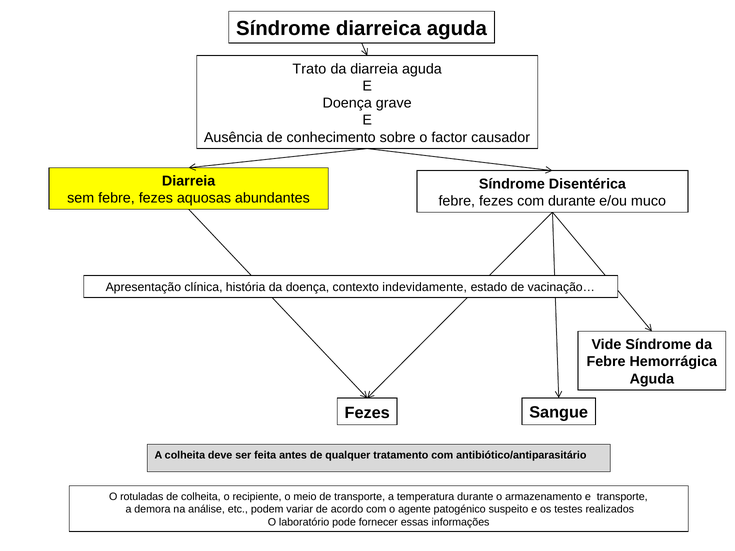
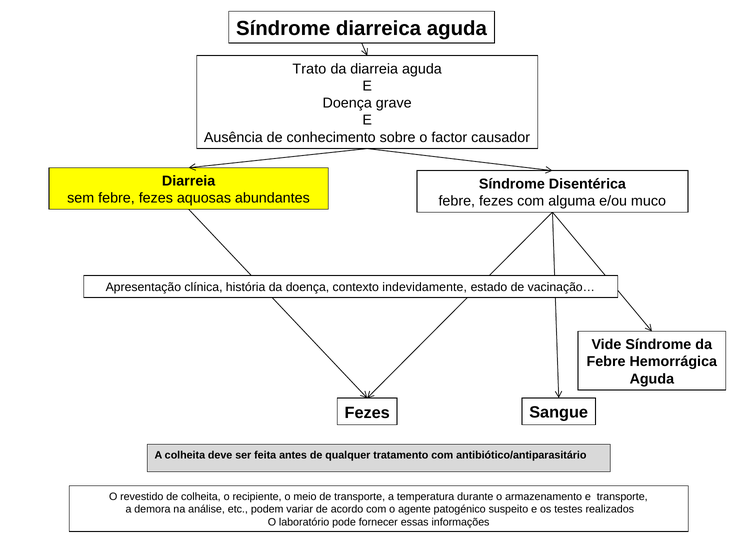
com durante: durante -> alguma
rotuladas: rotuladas -> revestido
